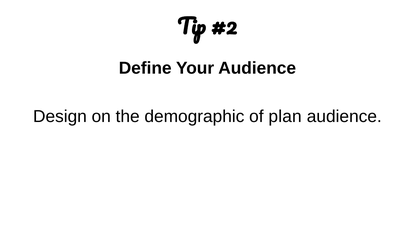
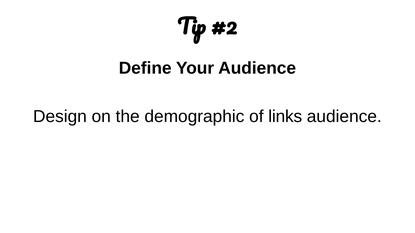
plan: plan -> links
